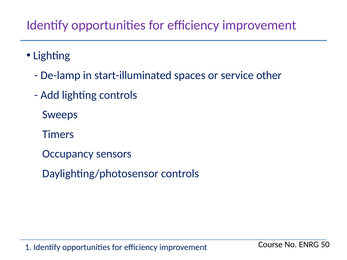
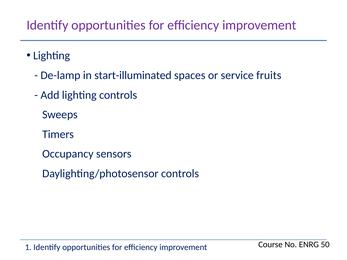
other: other -> fruits
